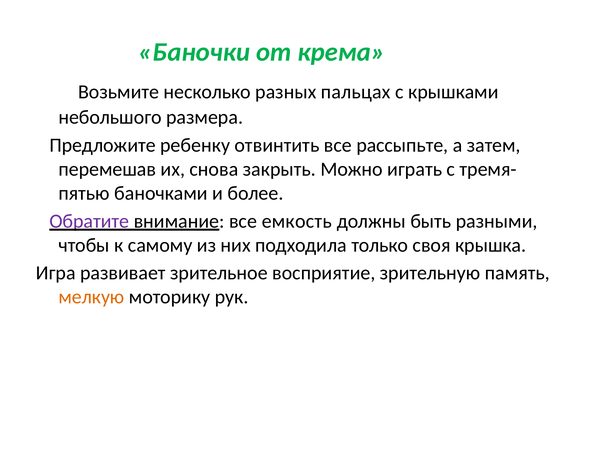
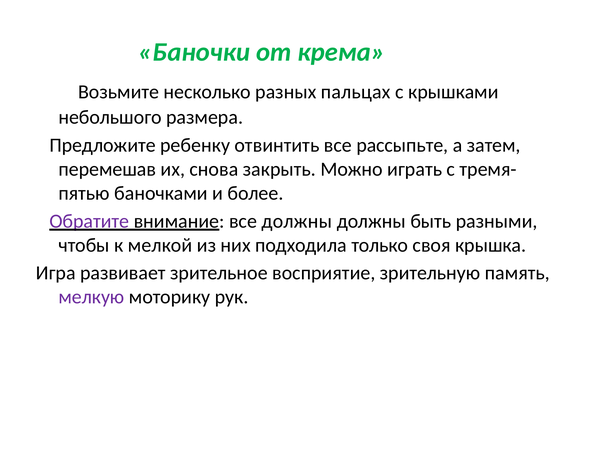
все емкость: емкость -> должны
самому: самому -> мелкой
мелкую colour: orange -> purple
